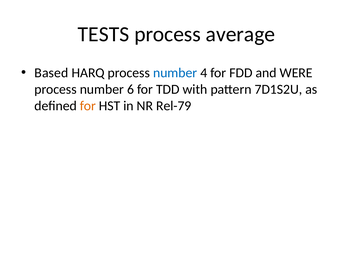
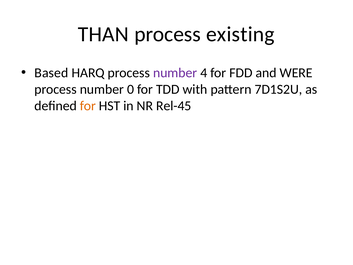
TESTS: TESTS -> THAN
average: average -> existing
number at (175, 73) colour: blue -> purple
6: 6 -> 0
Rel-79: Rel-79 -> Rel-45
